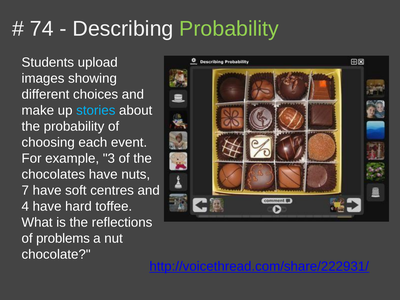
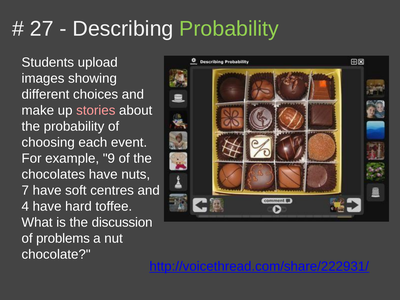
74: 74 -> 27
stories colour: light blue -> pink
3: 3 -> 9
reflections: reflections -> discussion
